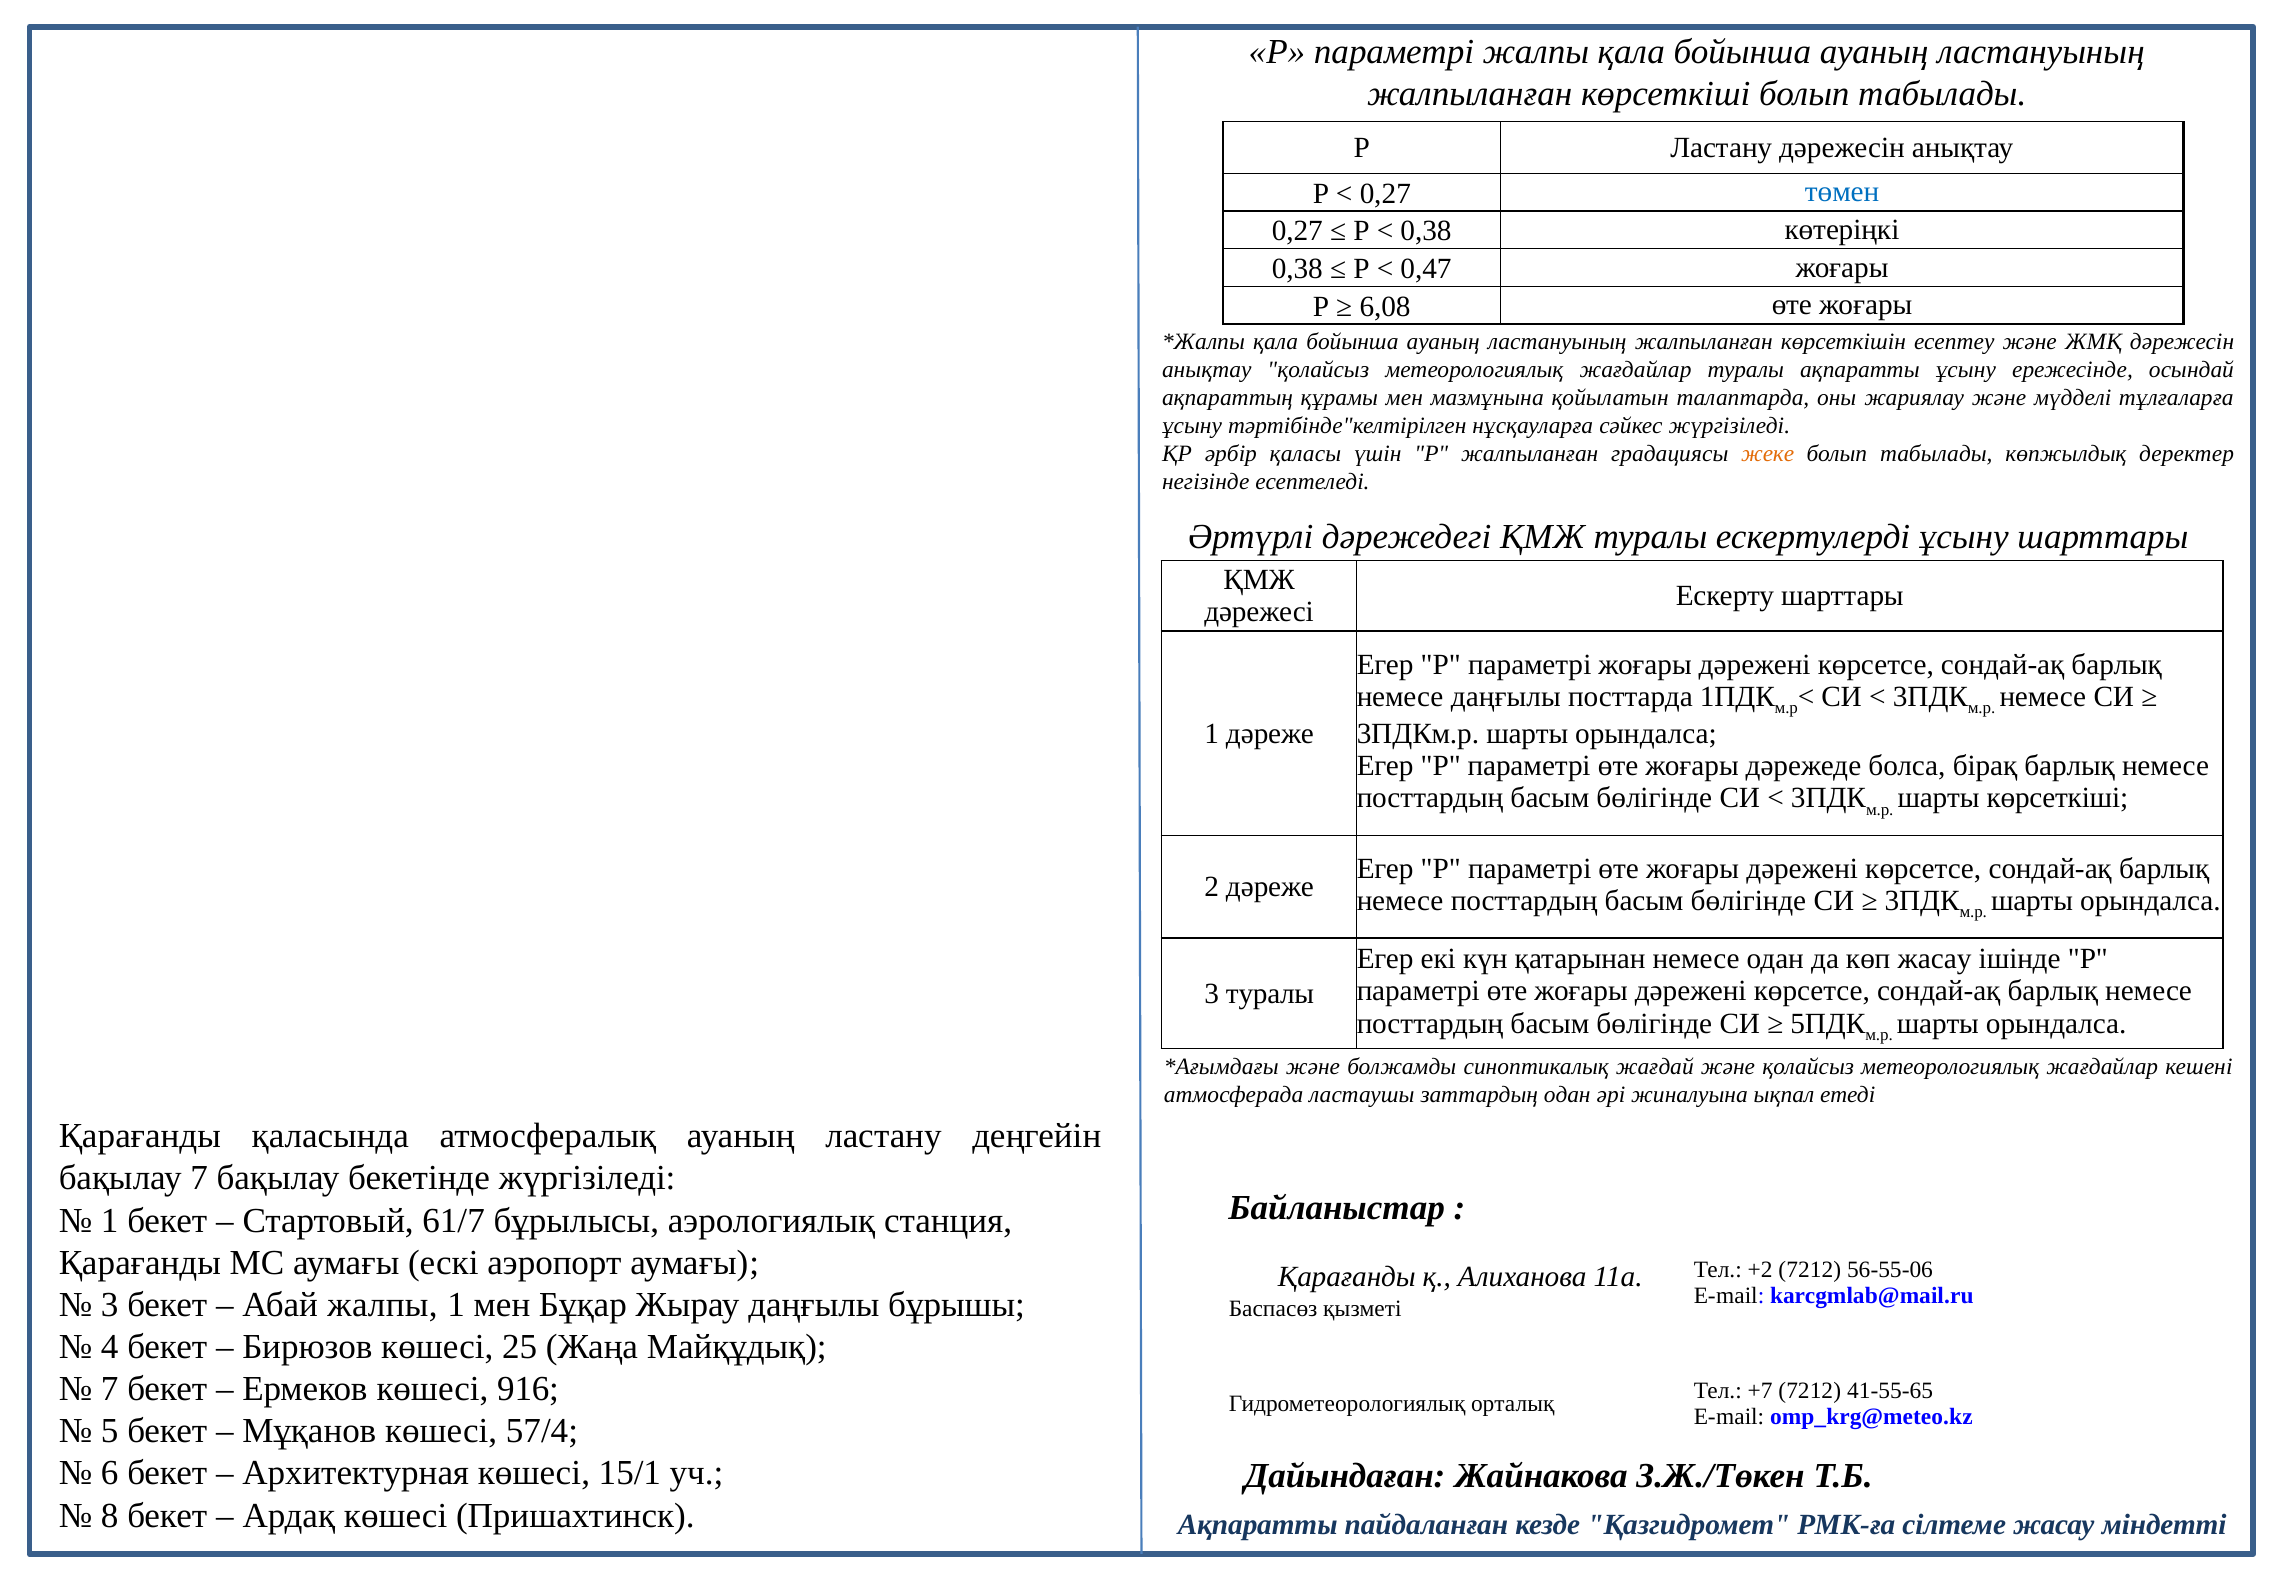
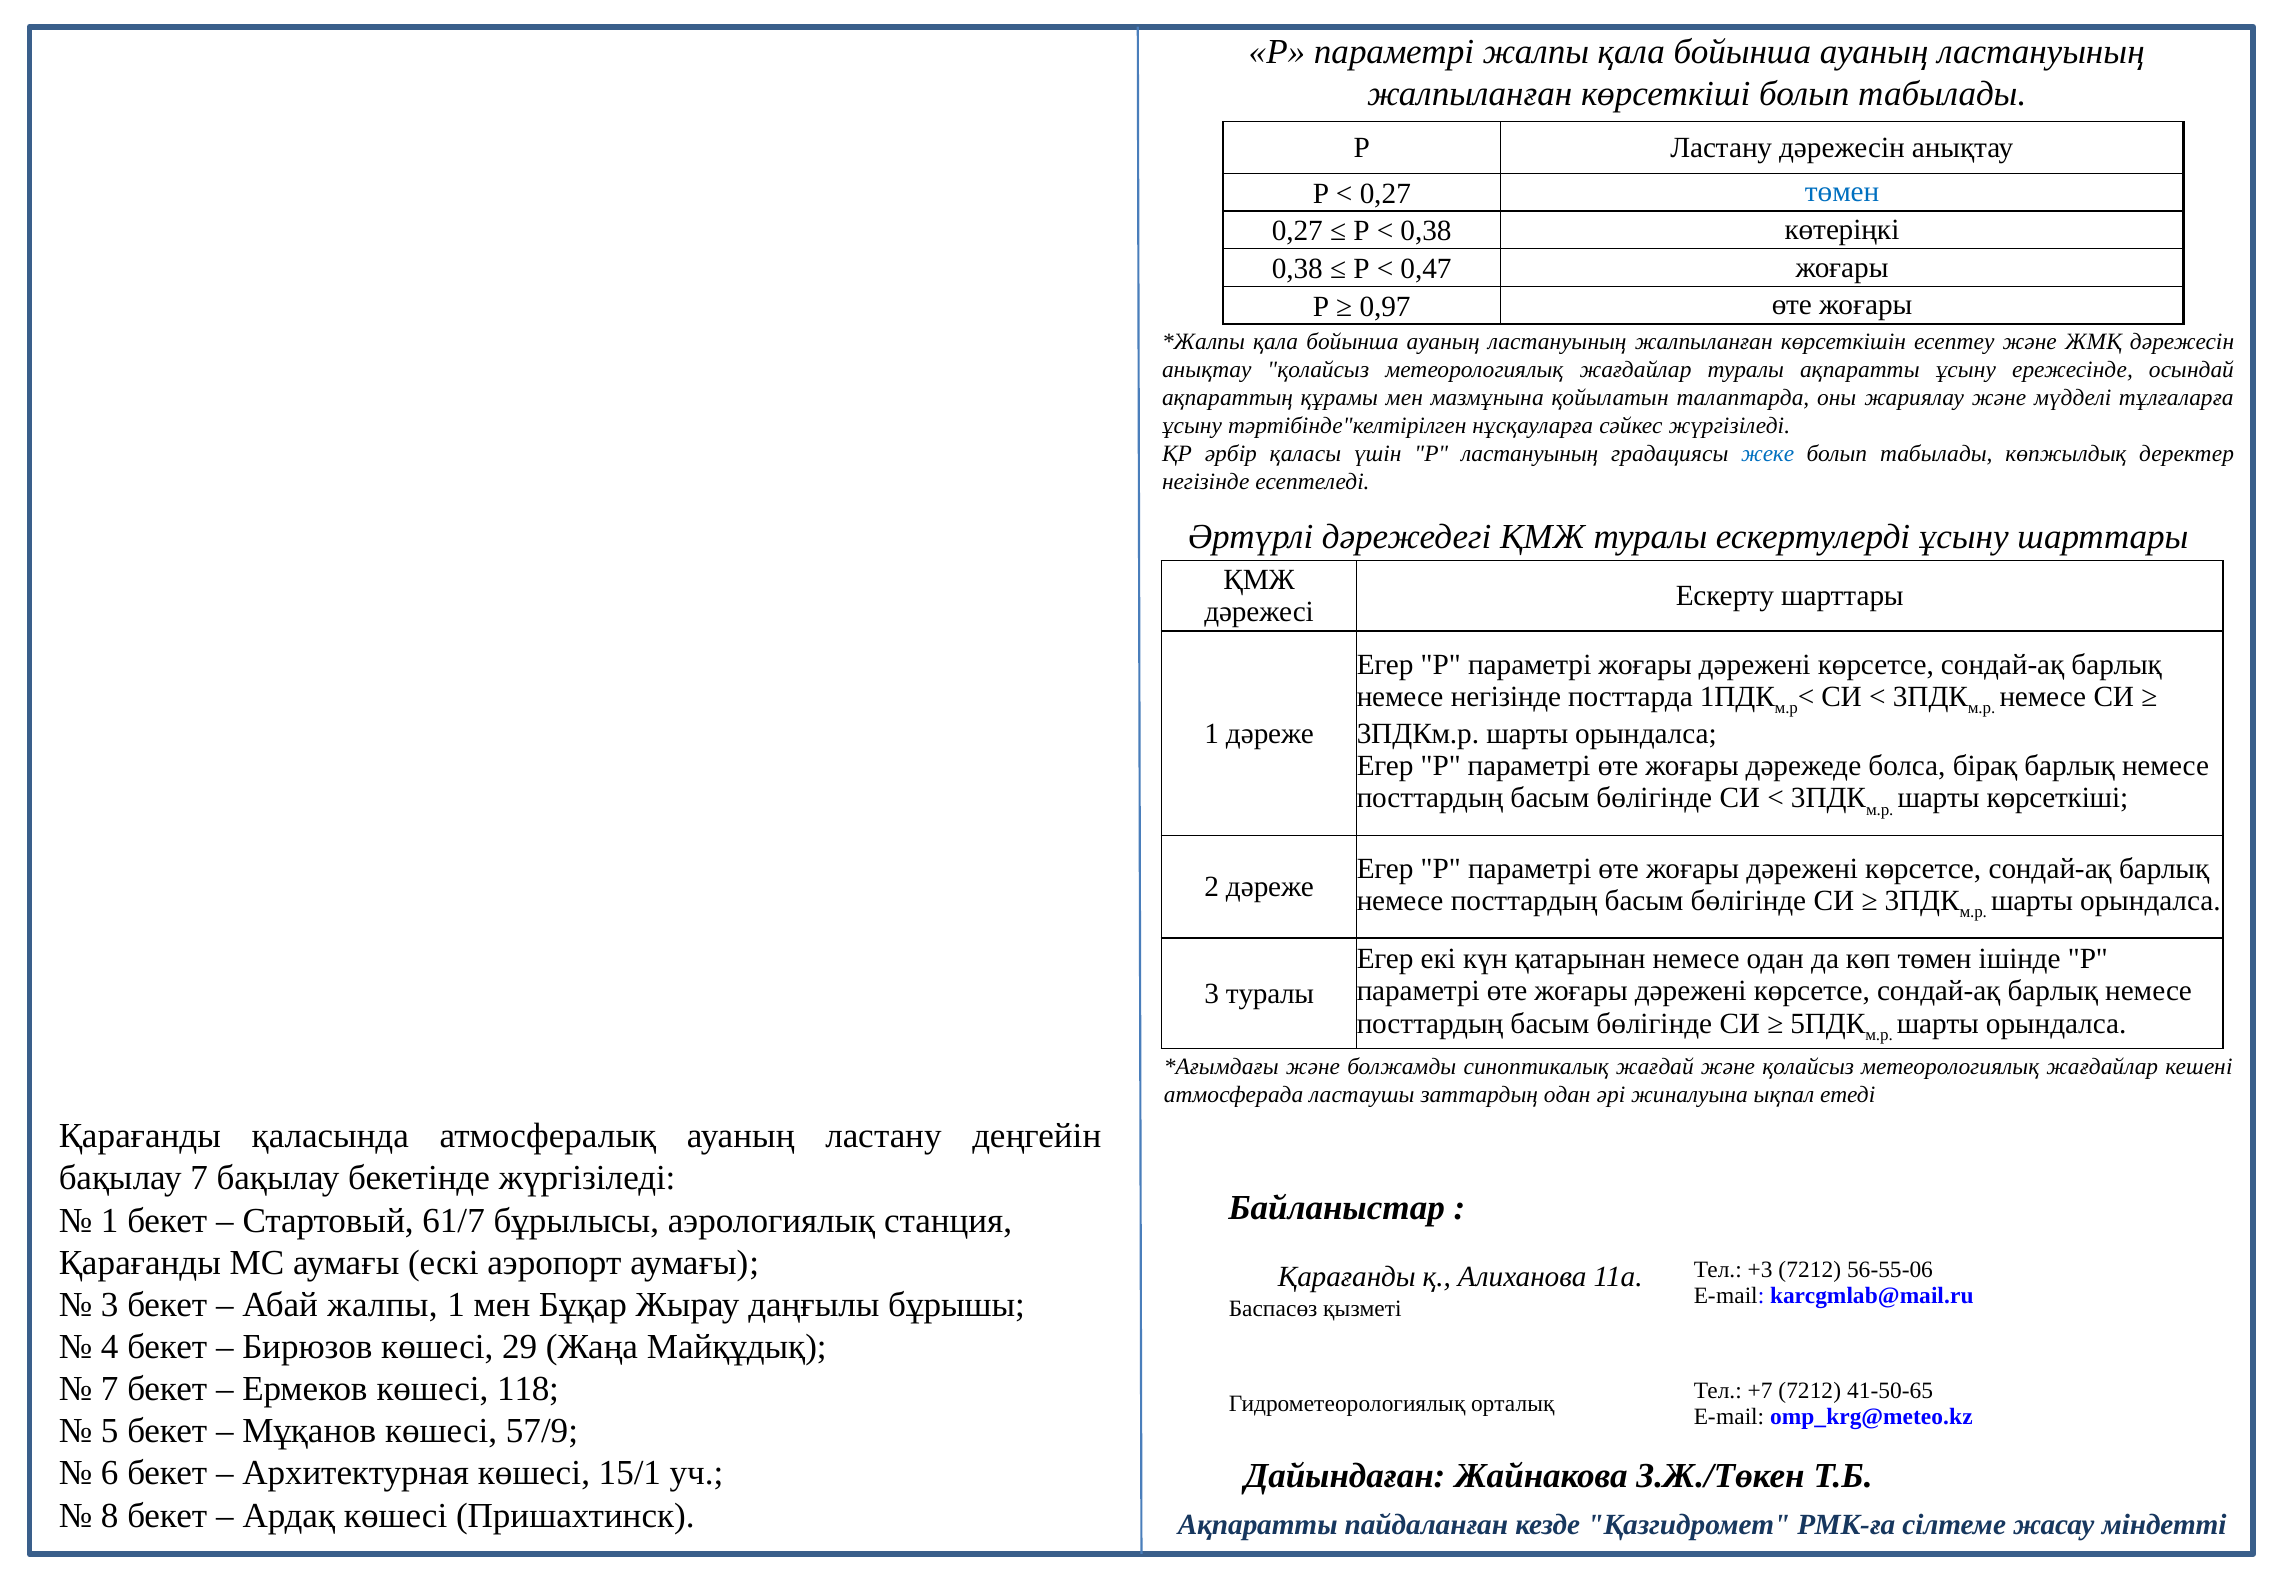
6,08: 6,08 -> 0,97
Р жалпыланған: жалпыланған -> ластануының
жеке colour: orange -> blue
немесе даңғылы: даңғылы -> негізінде
көп жасау: жасау -> төмен
+2: +2 -> +3
25: 25 -> 29
916: 916 -> 118
41-55-65: 41-55-65 -> 41-50-65
57/4: 57/4 -> 57/9
